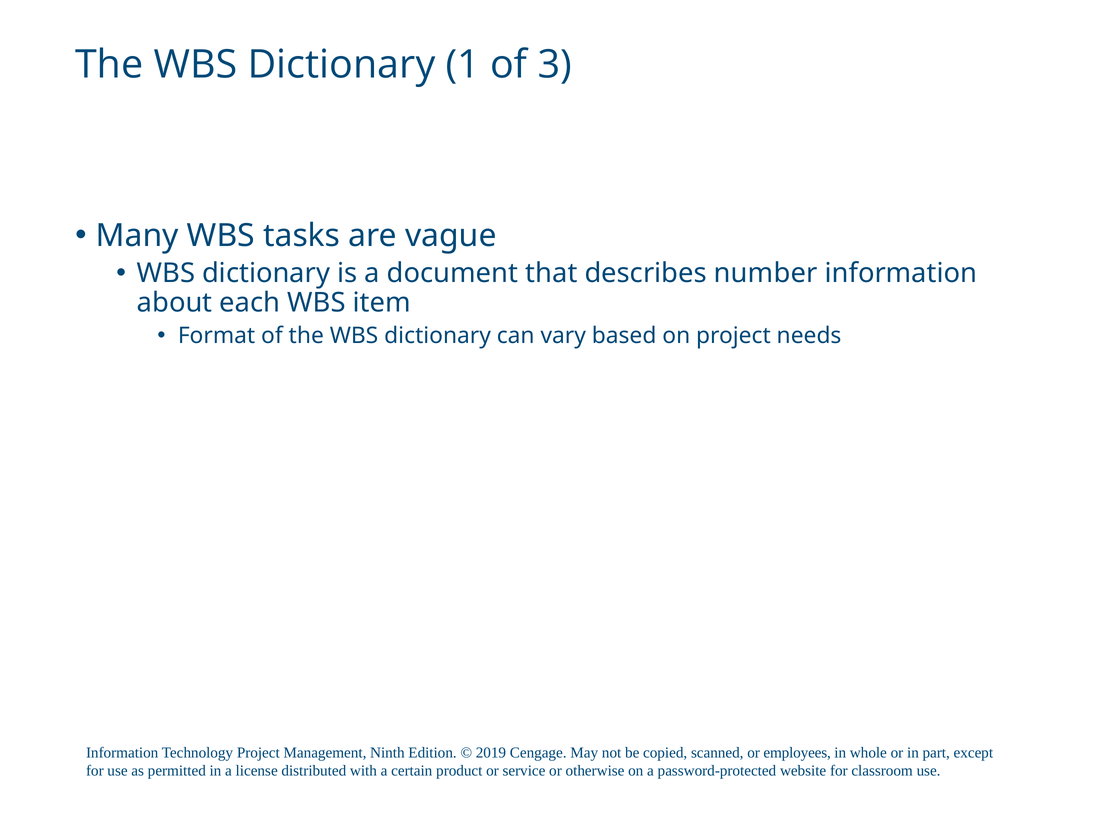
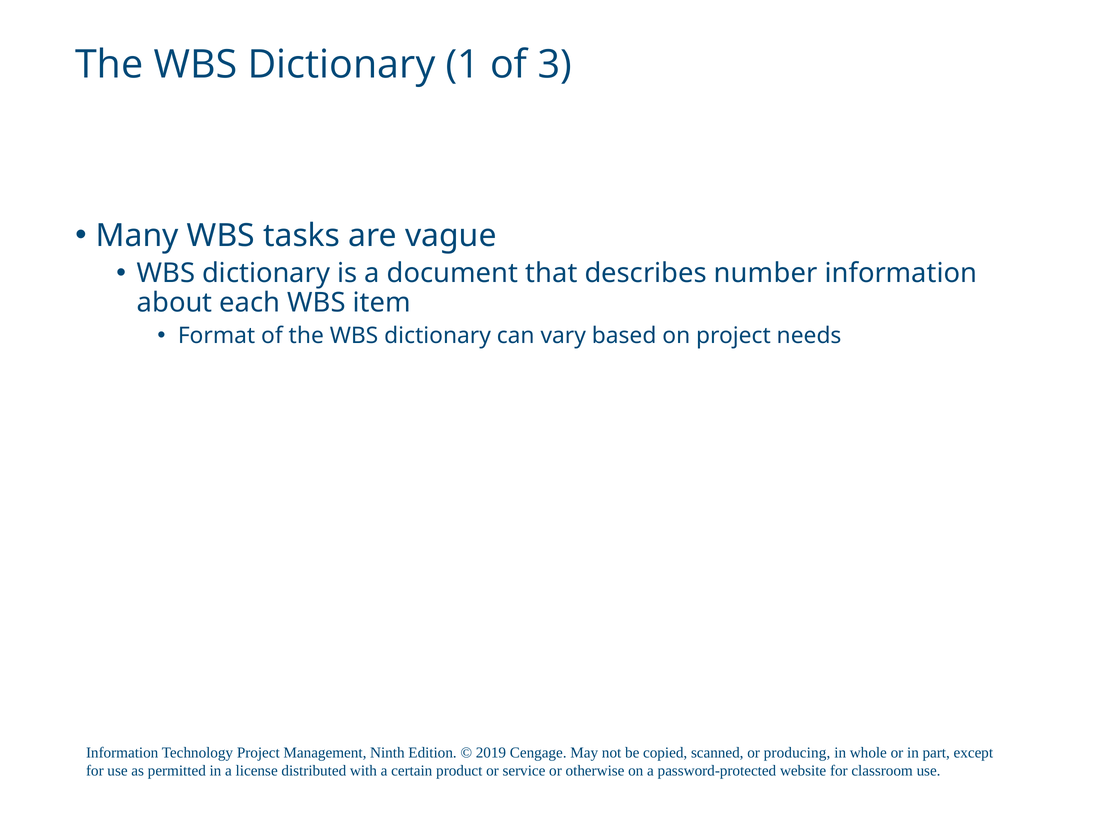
employees: employees -> producing
